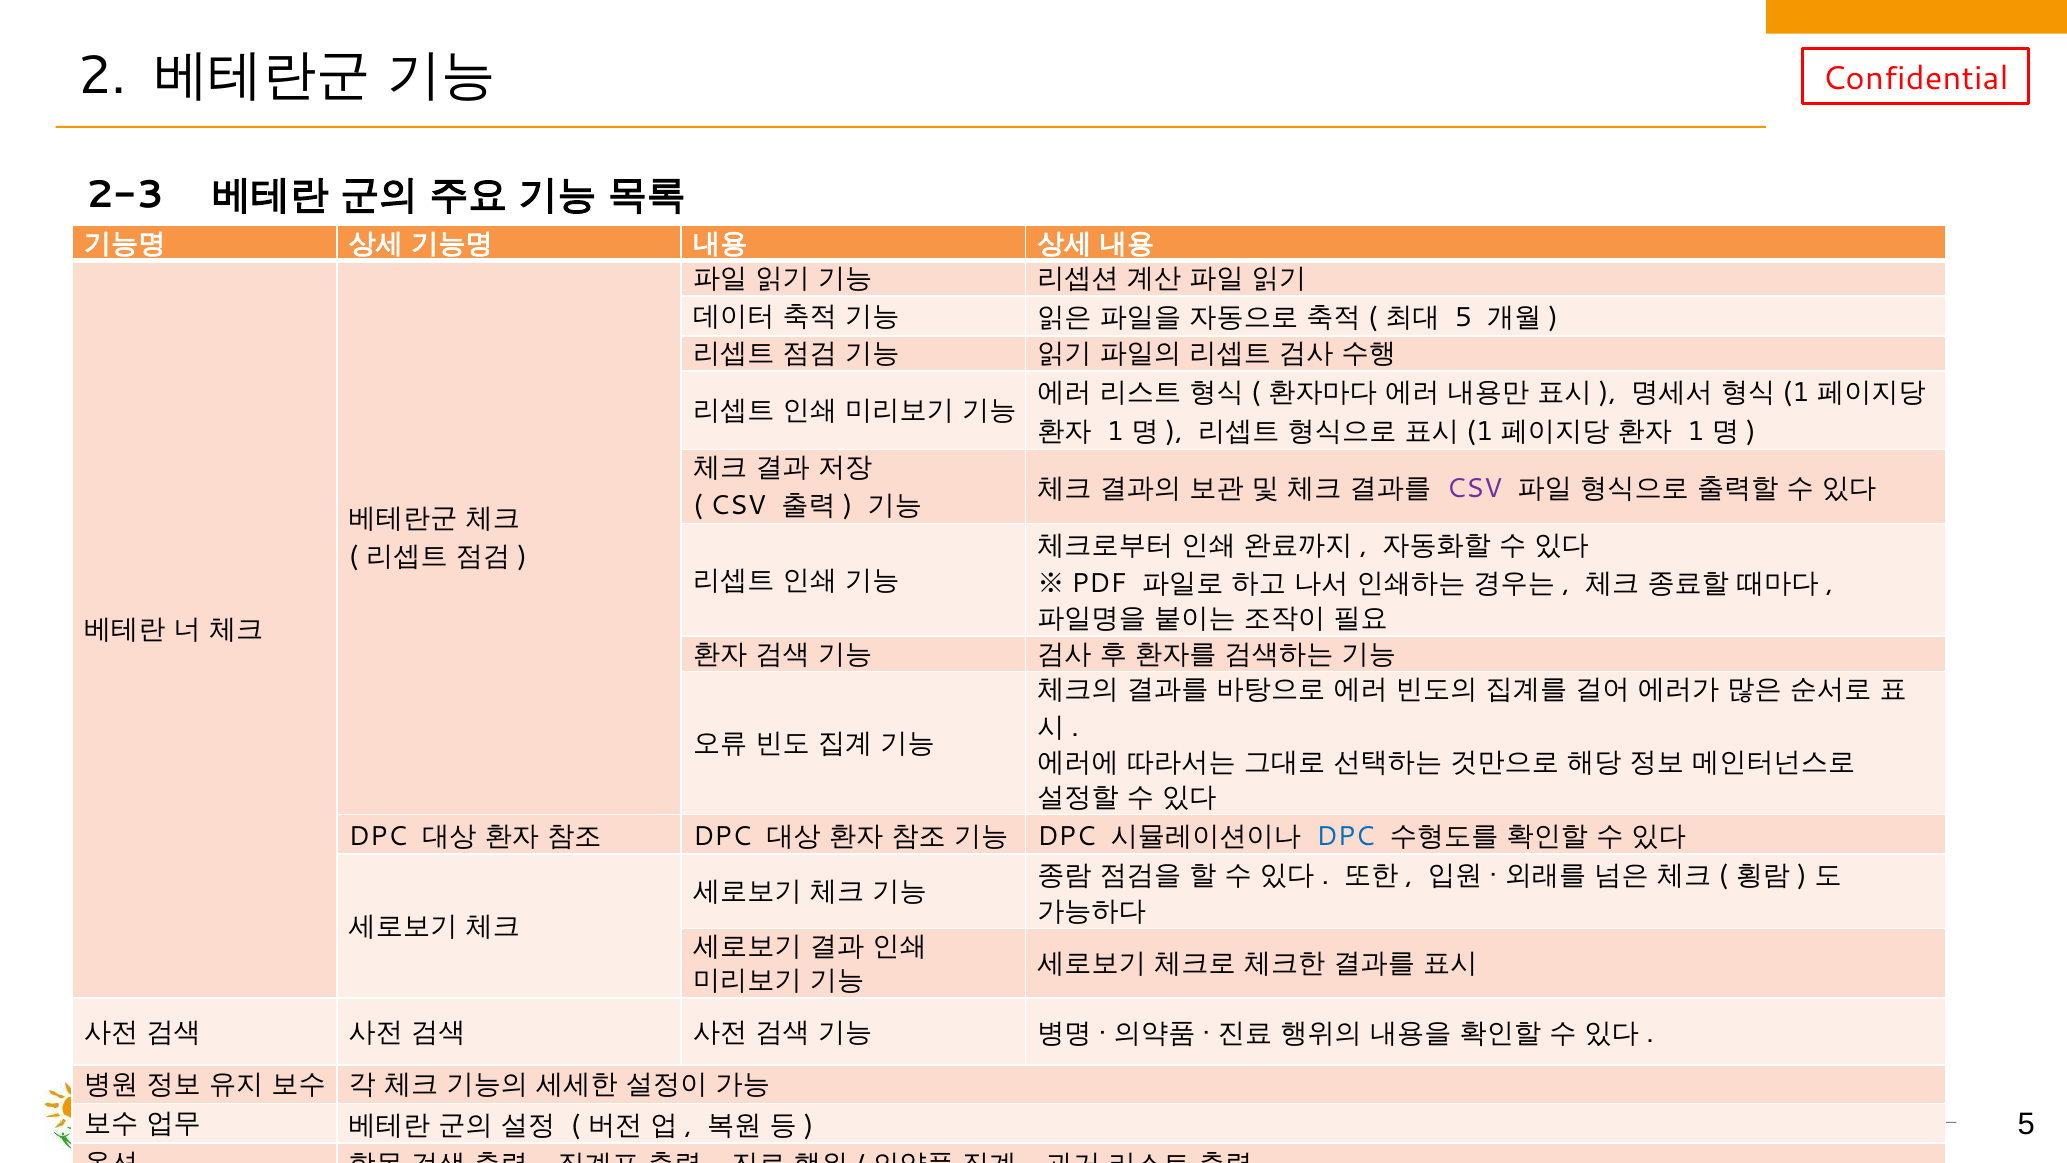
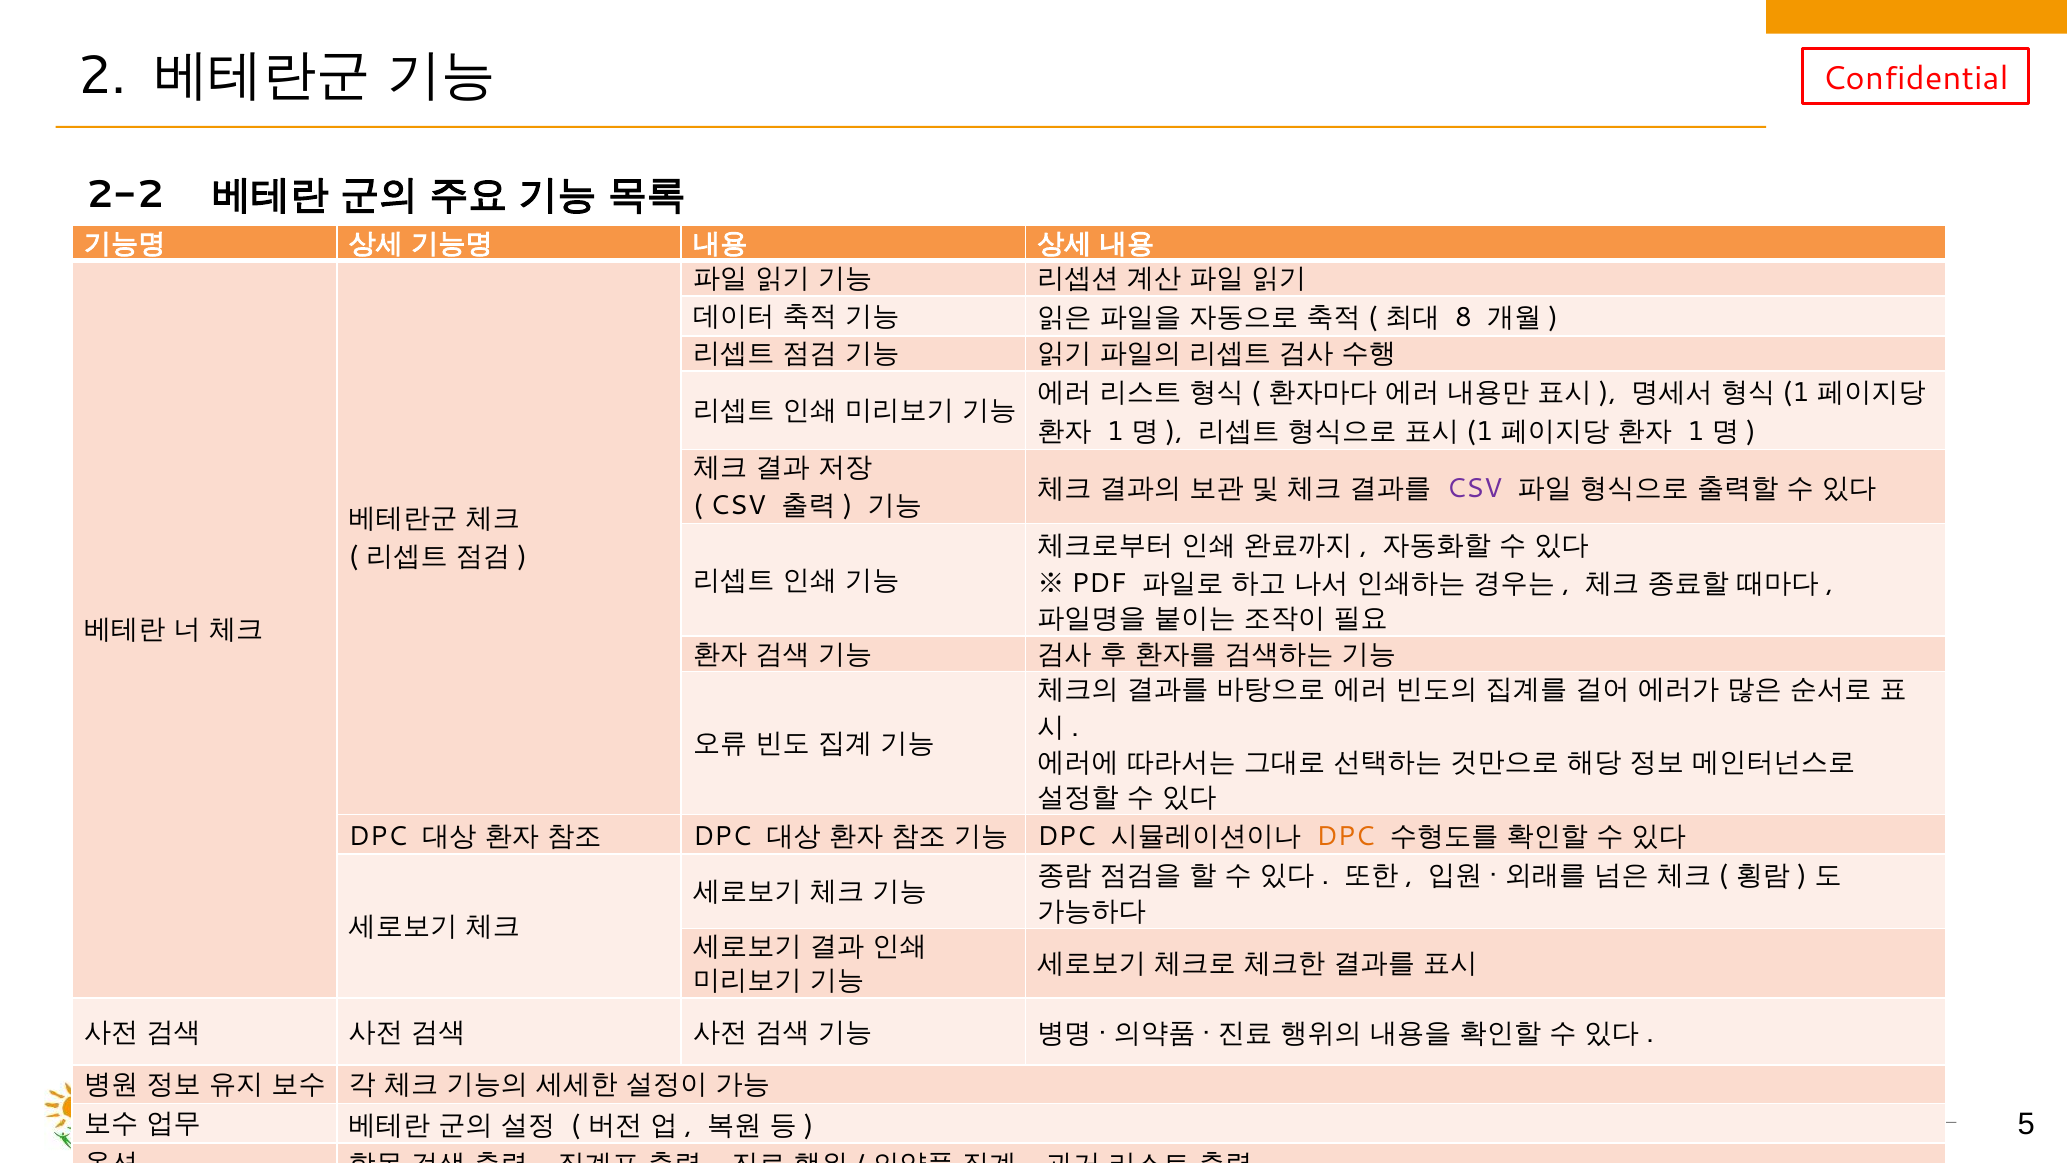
2-3: 2-3 -> 2-2
5 at (1463, 318): 5 -> 8
DPC at (1345, 836) colour: blue -> orange
